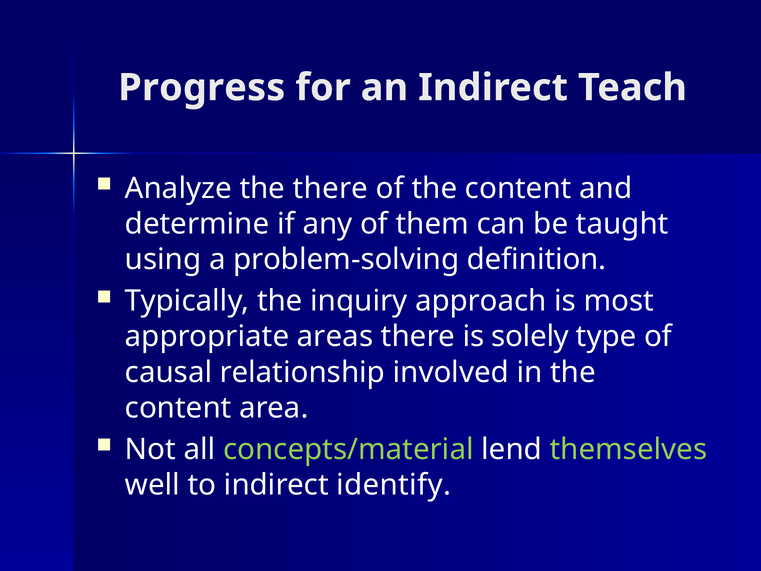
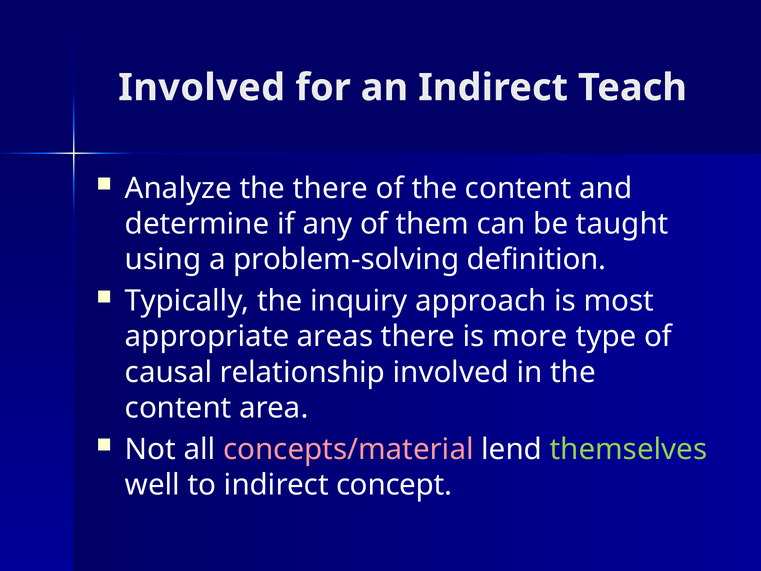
Progress at (202, 88): Progress -> Involved
solely: solely -> more
concepts/material colour: light green -> pink
identify: identify -> concept
